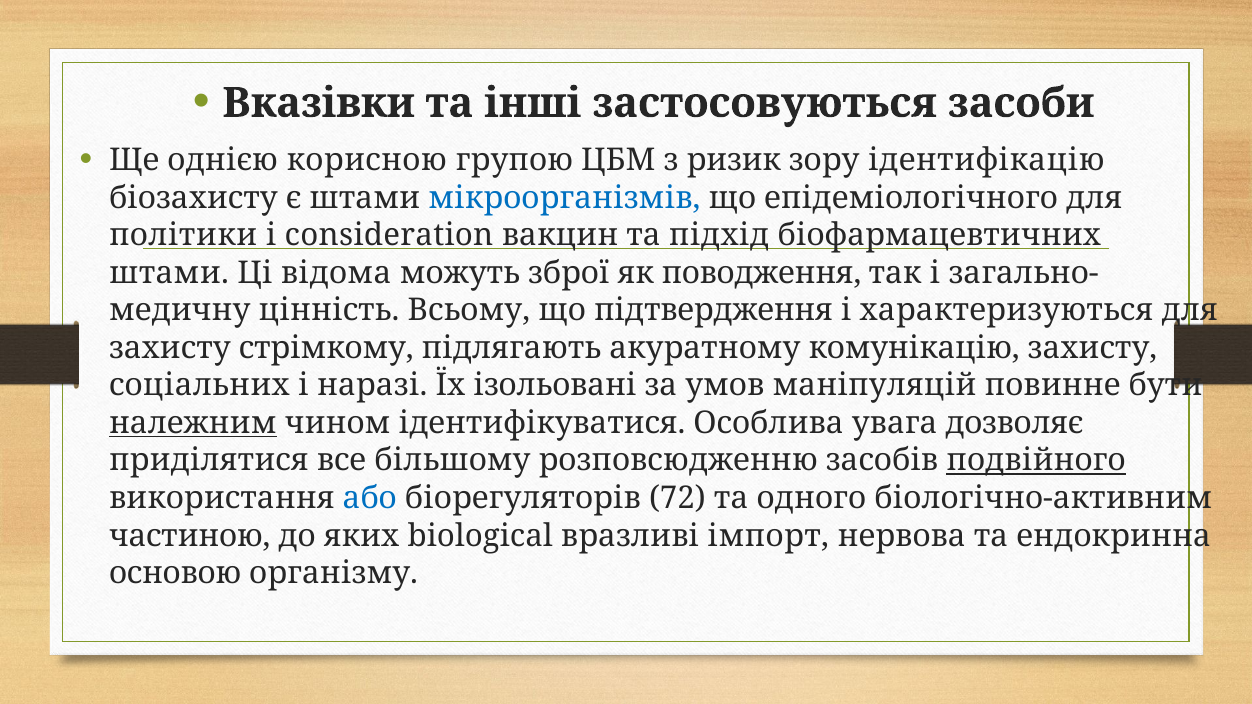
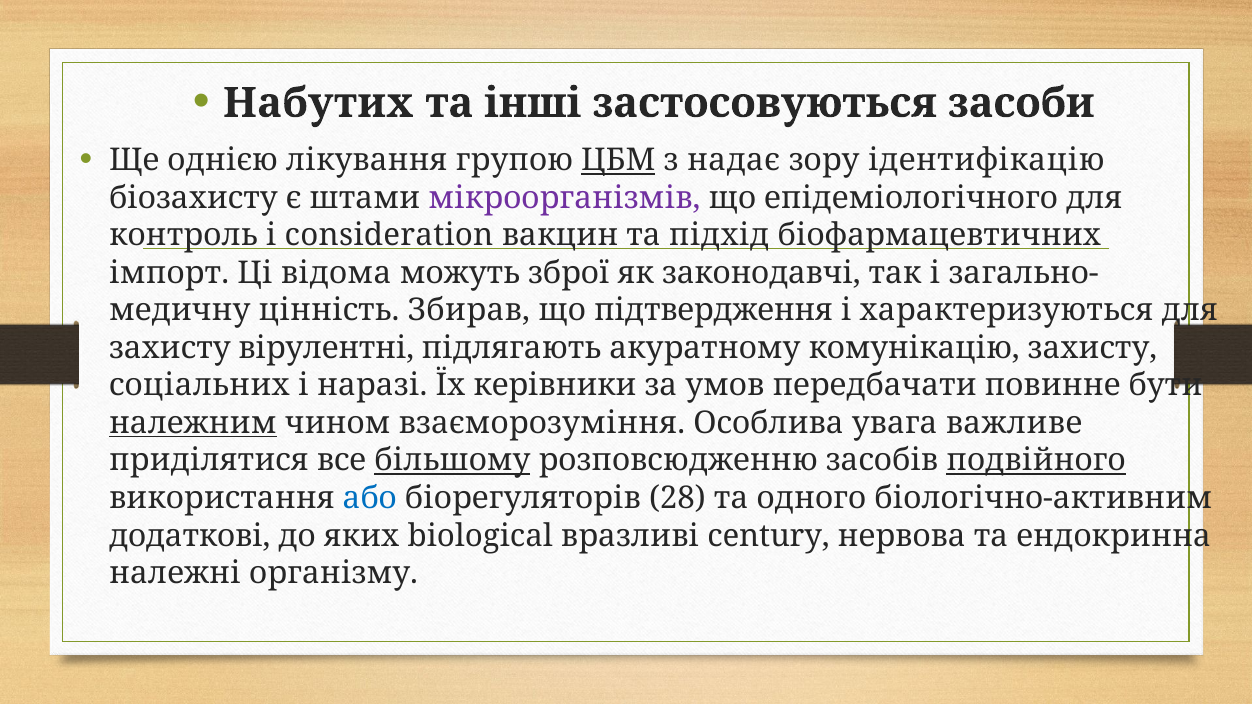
Вказівки: Вказівки -> Набутих
корисною: корисною -> лікування
ЦБМ underline: none -> present
ризик: ризик -> надає
мікроорганізмів colour: blue -> purple
політики: політики -> контроль
штами at (169, 273): штами -> імпорт
поводження: поводження -> законодавчі
Всьому: Всьому -> Збирав
стрімкому: стрімкому -> вірулентні
ізольовані: ізольовані -> керівники
маніпуляцій: маніпуляцій -> передбачати
ідентифікуватися: ідентифікуватися -> взаєморозуміння
дозволяє: дозволяє -> важливе
більшому underline: none -> present
72: 72 -> 28
частиною: частиною -> додаткові
імпорт: імпорт -> century
основою: основою -> належні
